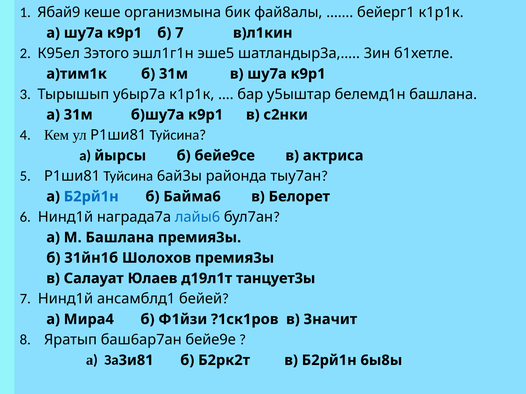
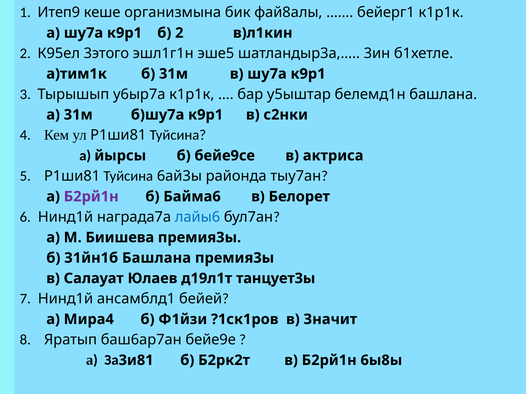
Ябай9: Ябай9 -> Итеп9
б 7: 7 -> 2
Б2рй1н at (91, 197) colour: blue -> purple
М Башлана: Башлана -> Биишева
З1йн1б Шолохов: Шолохов -> Башлана
